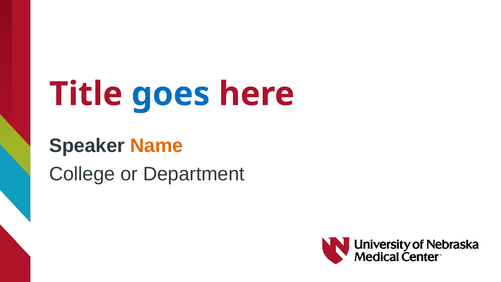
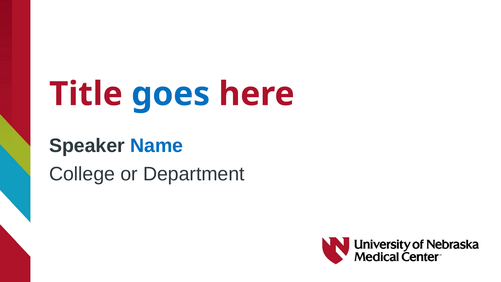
Name colour: orange -> blue
